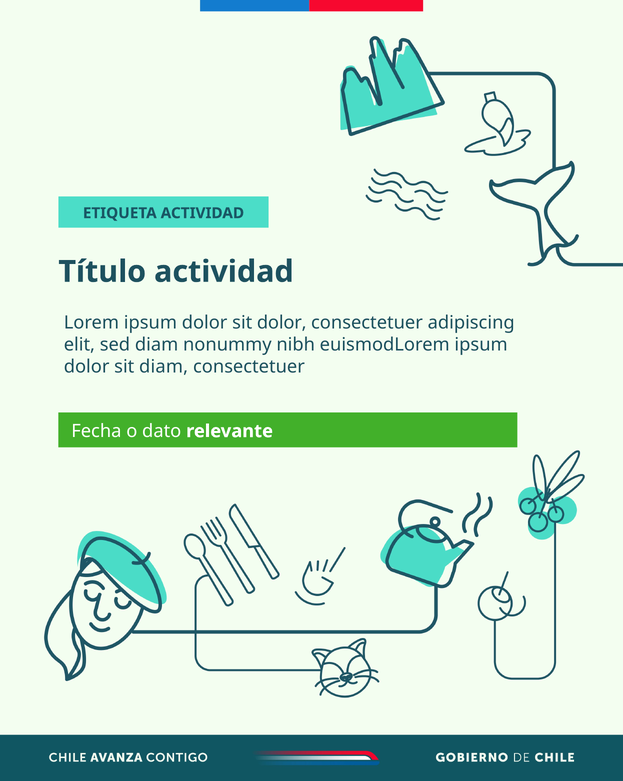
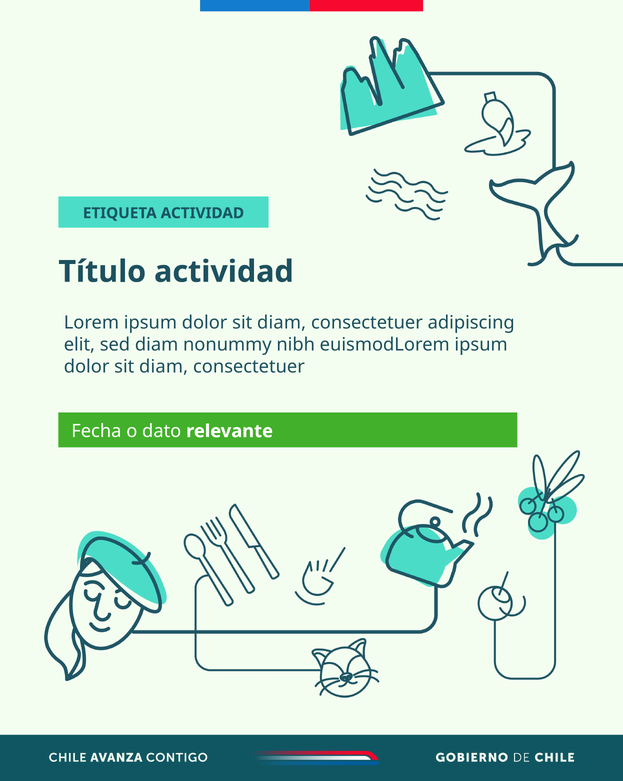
dolor at (282, 322): dolor -> diam
